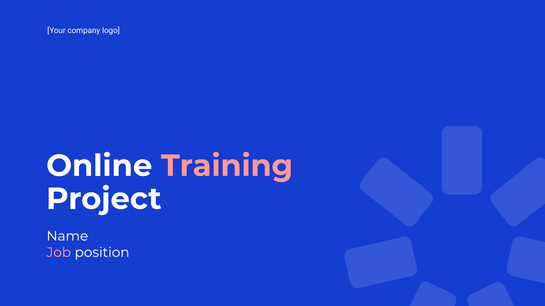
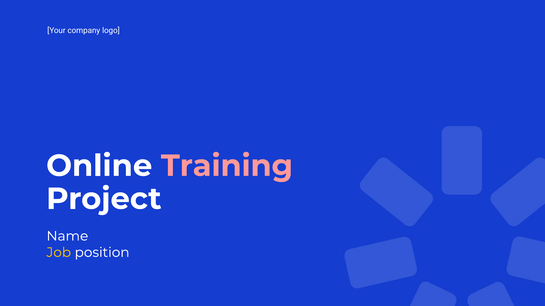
Job colour: pink -> yellow
